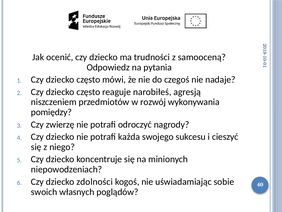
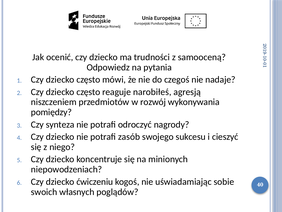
zwierzę: zwierzę -> synteza
każda: każda -> zasób
zdolności: zdolności -> ćwiczeniu
